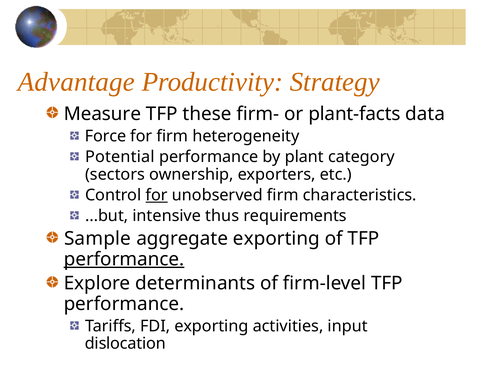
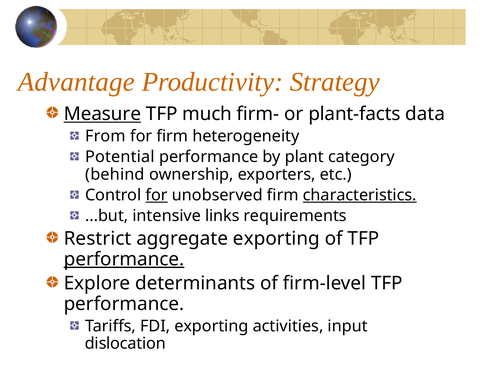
Measure underline: none -> present
these: these -> much
Force: Force -> From
sectors: sectors -> behind
characteristics underline: none -> present
thus: thus -> links
Sample: Sample -> Restrict
